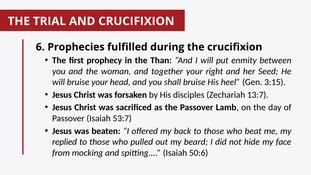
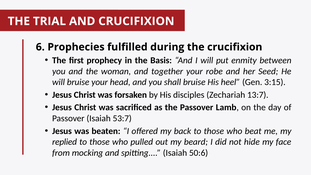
Than: Than -> Basis
right: right -> robe
